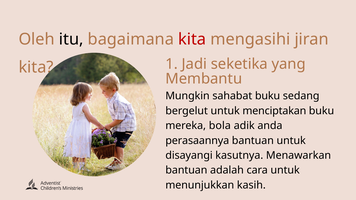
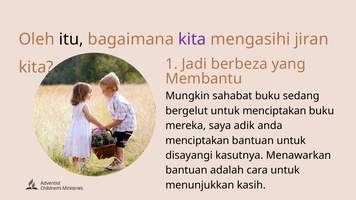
kita at (192, 39) colour: red -> purple
seketika: seketika -> berbeza
bola: bola -> saya
perasaannya at (197, 141): perasaannya -> menciptakan
